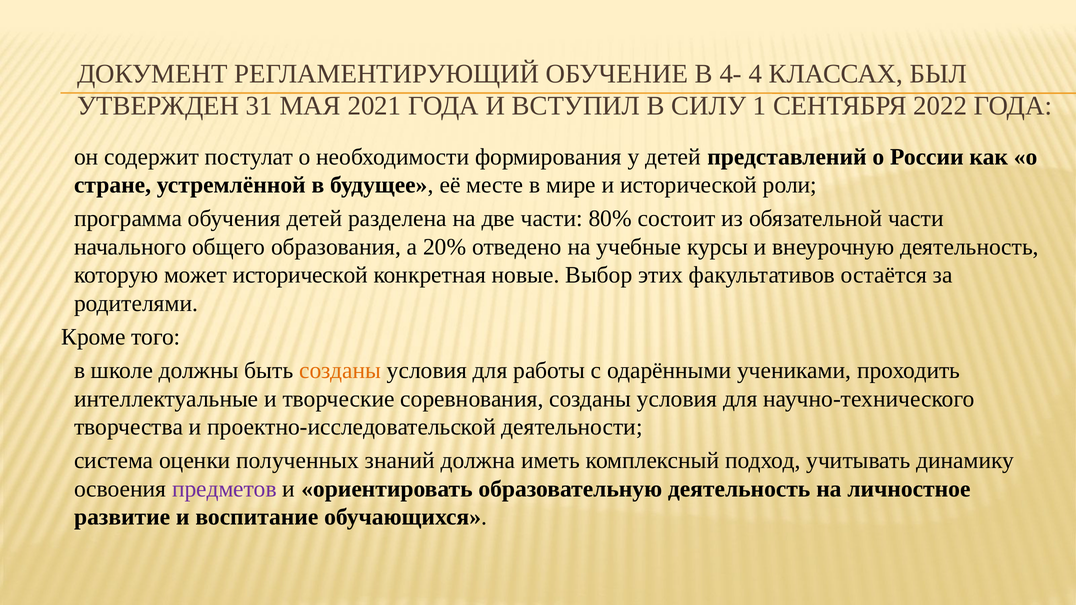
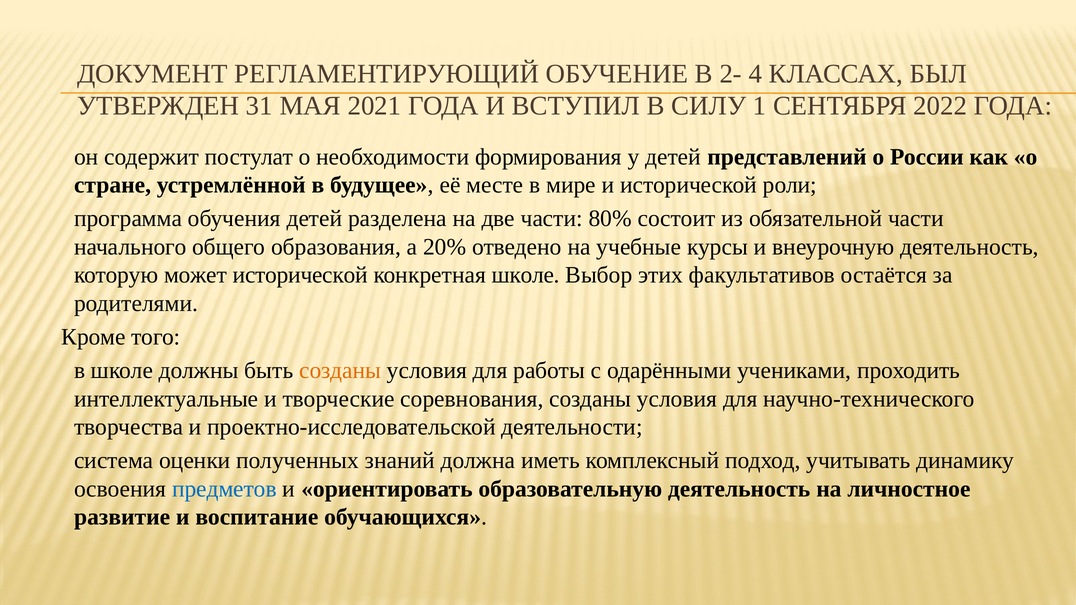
4-: 4- -> 2-
конкретная новые: новые -> школе
предметов colour: purple -> blue
